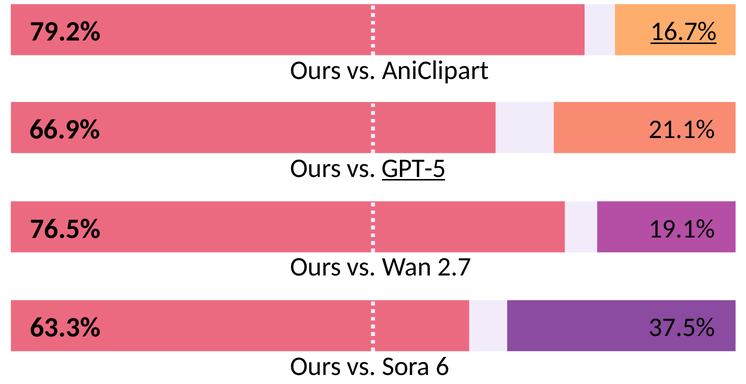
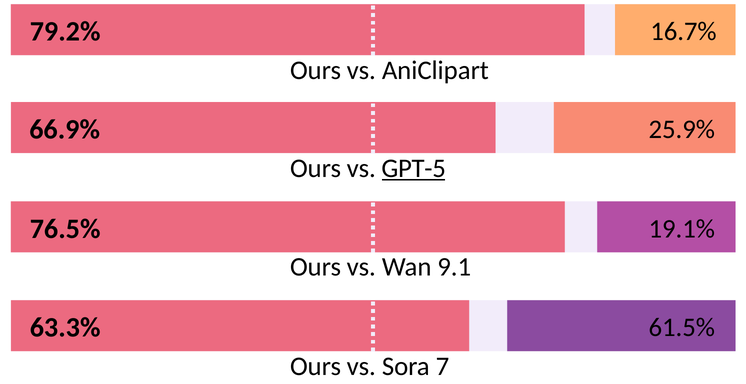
16.7% underline: present -> none
21.1%: 21.1% -> 25.9%
2.7: 2.7 -> 9.1
37.5%: 37.5% -> 61.5%
6: 6 -> 7
